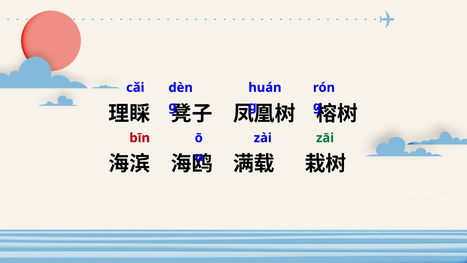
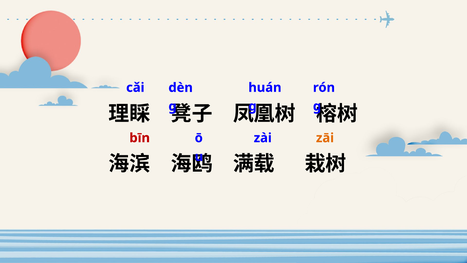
zāi colour: green -> orange
